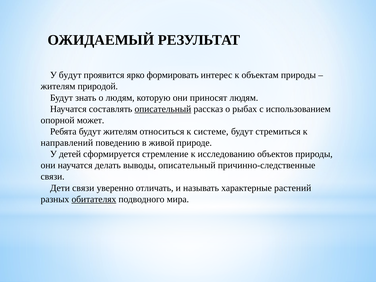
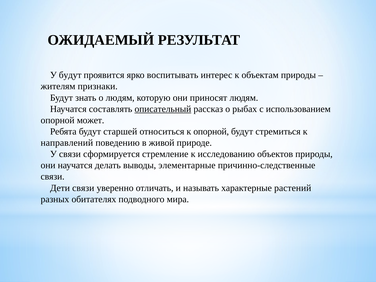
формировать: формировать -> воспитывать
природой: природой -> признаки
будут жителям: жителям -> старшей
к системе: системе -> опорной
У детей: детей -> связи
выводы описательный: описательный -> элементарные
обитателях underline: present -> none
